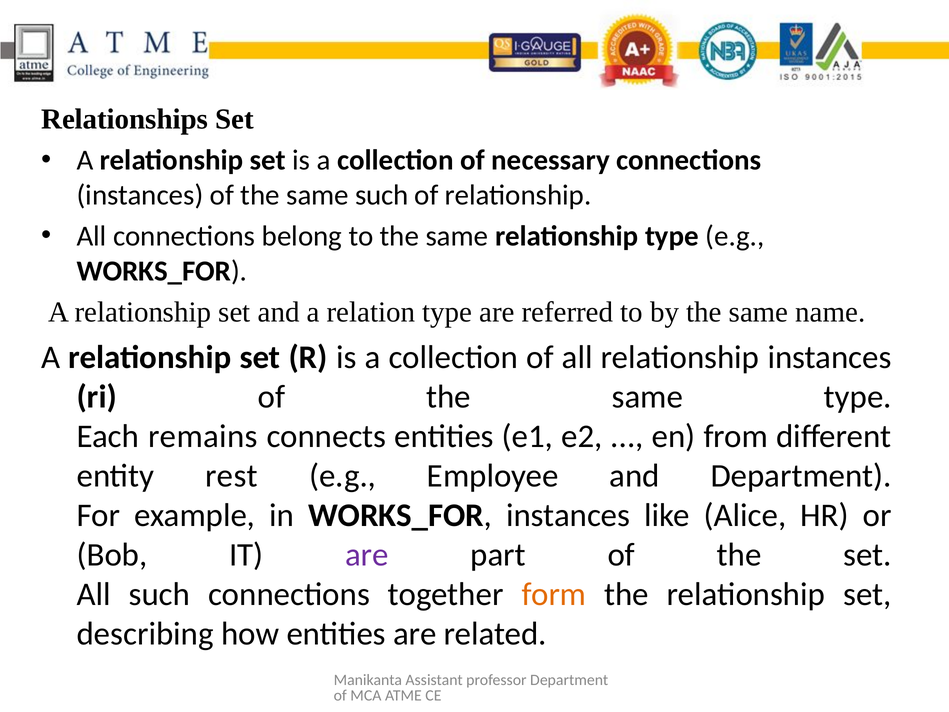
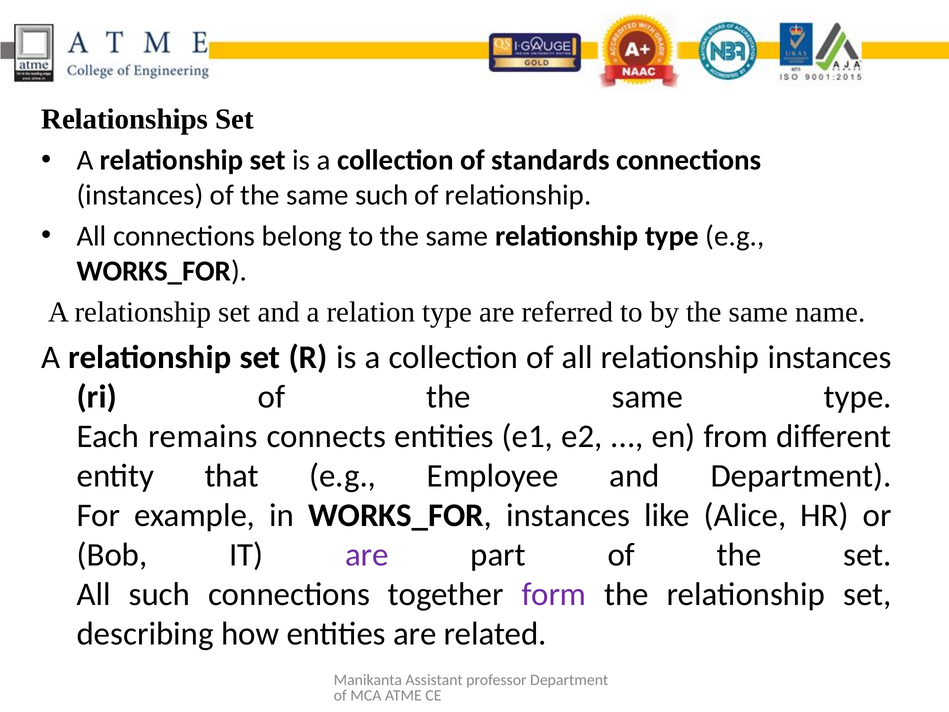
necessary: necessary -> standards
rest: rest -> that
form colour: orange -> purple
